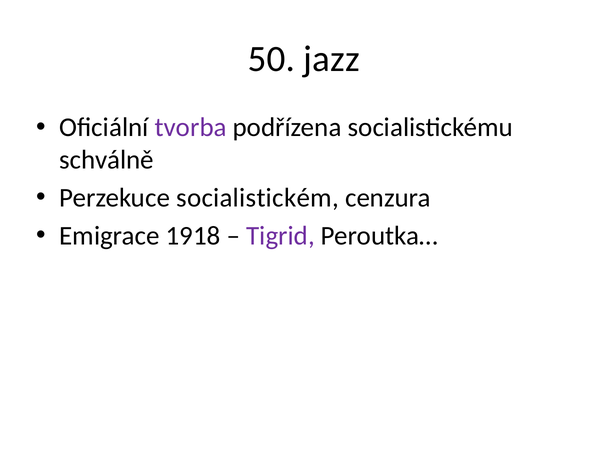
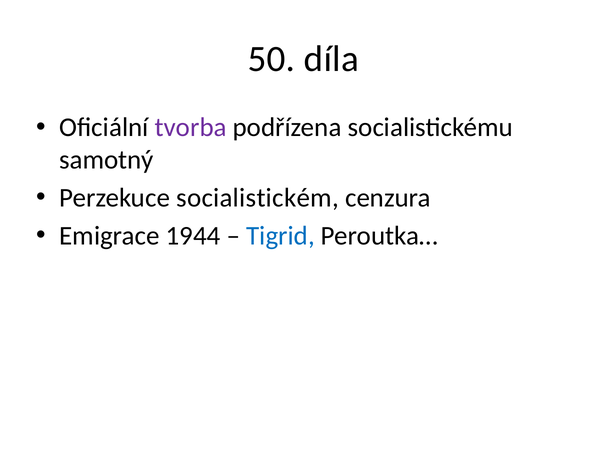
jazz: jazz -> díla
schválně: schválně -> samotný
1918: 1918 -> 1944
Tigrid colour: purple -> blue
